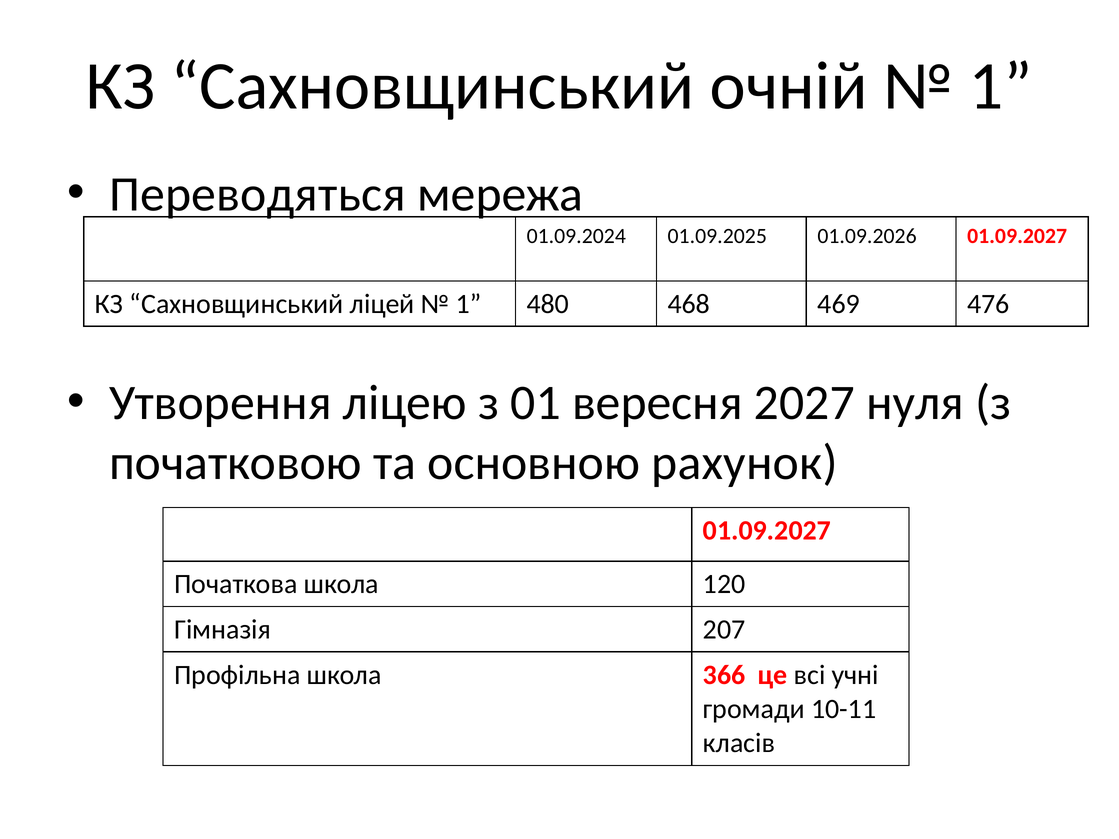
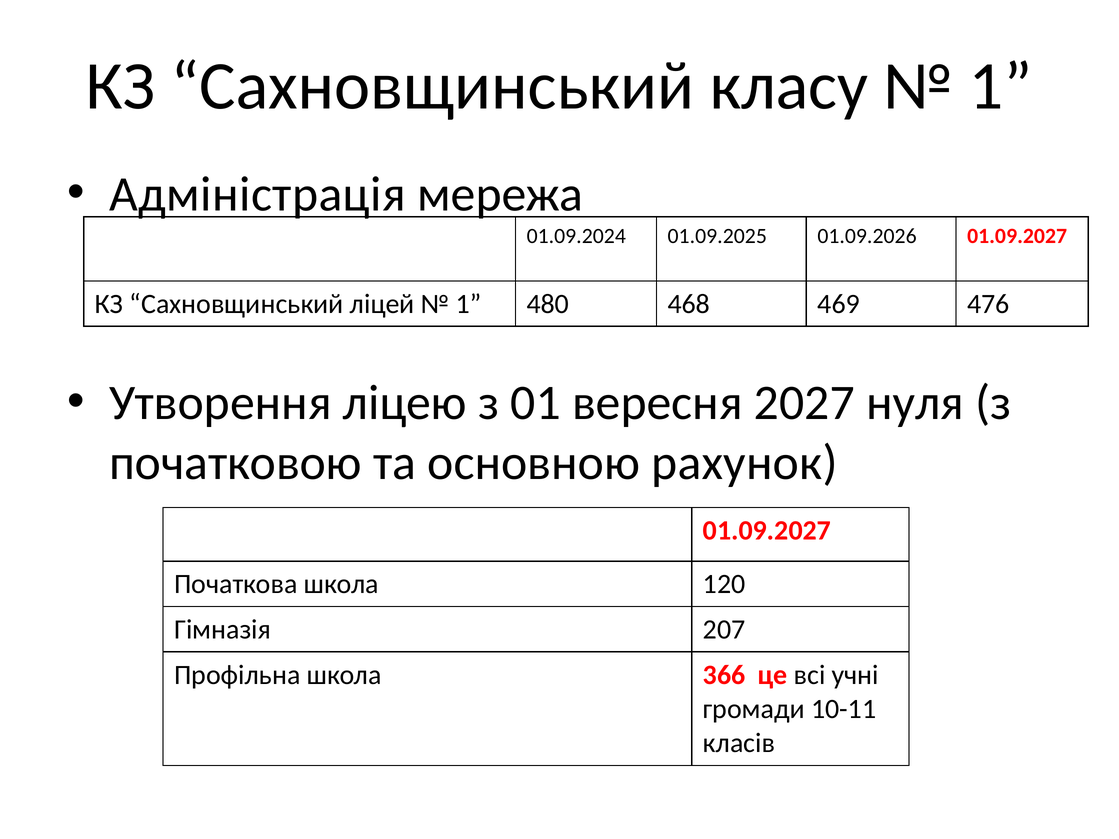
очній: очній -> класу
Переводяться: Переводяться -> Адміністрація
